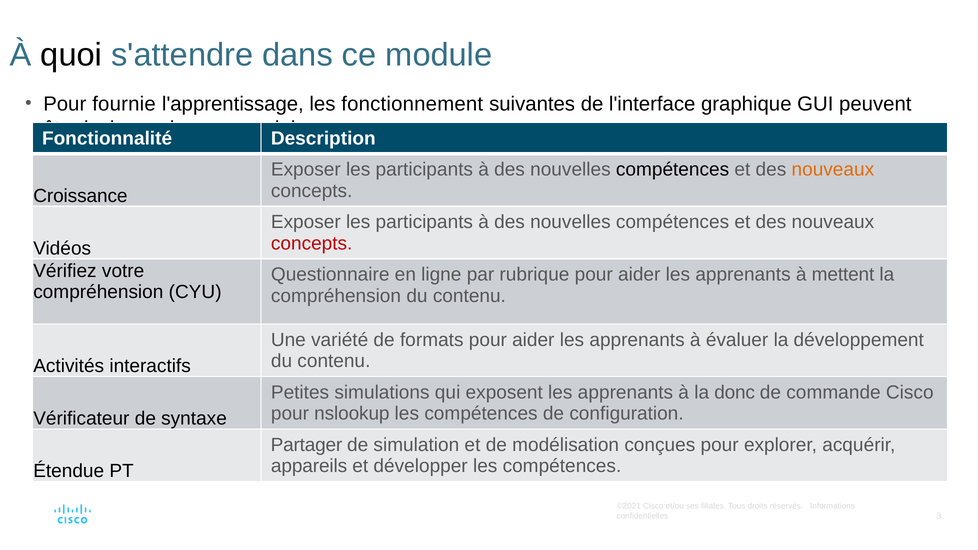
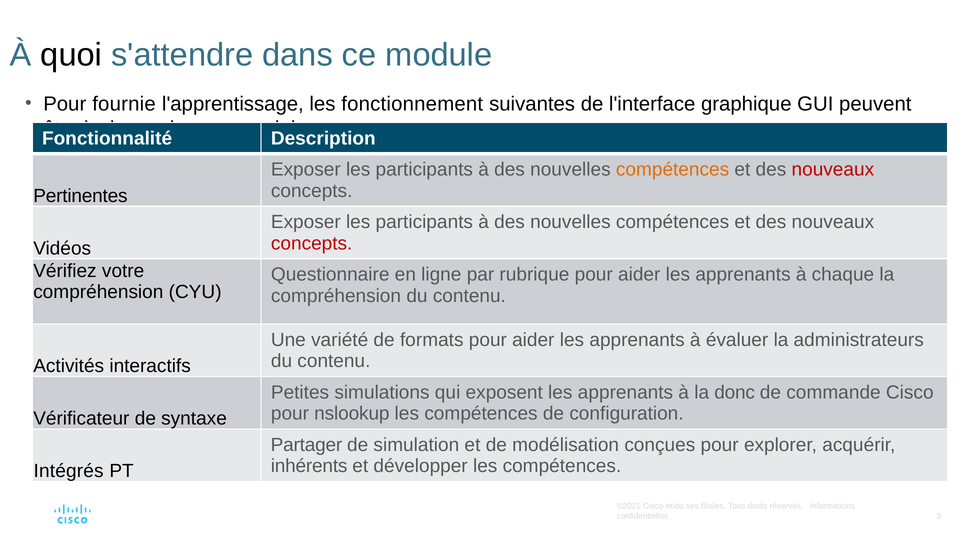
compétences at (673, 170) colour: black -> orange
nouveaux at (833, 170) colour: orange -> red
Croissance: Croissance -> Pertinentes
mettent: mettent -> chaque
développement: développement -> administrateurs
appareils: appareils -> inhérents
Étendue: Étendue -> Intégrés
